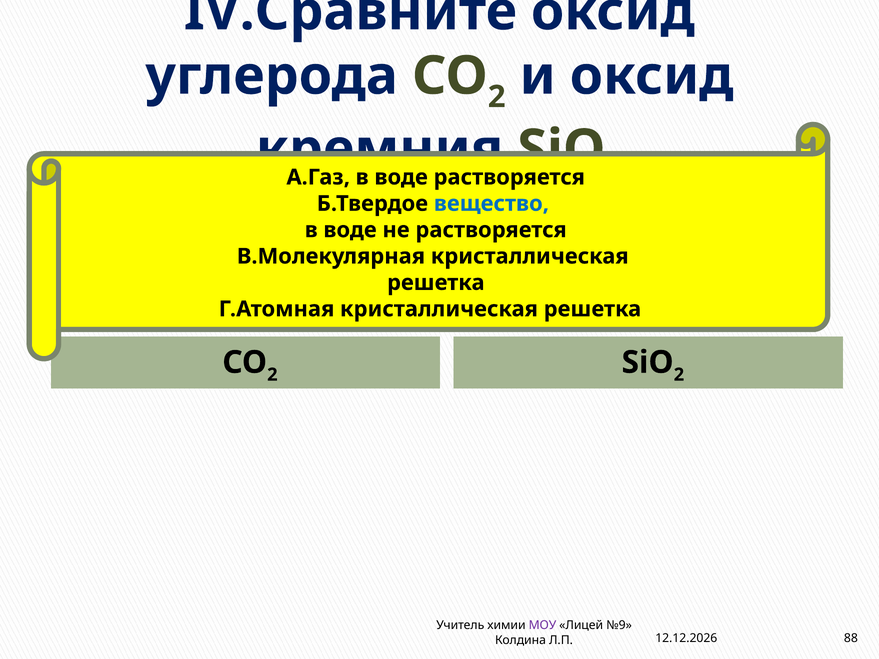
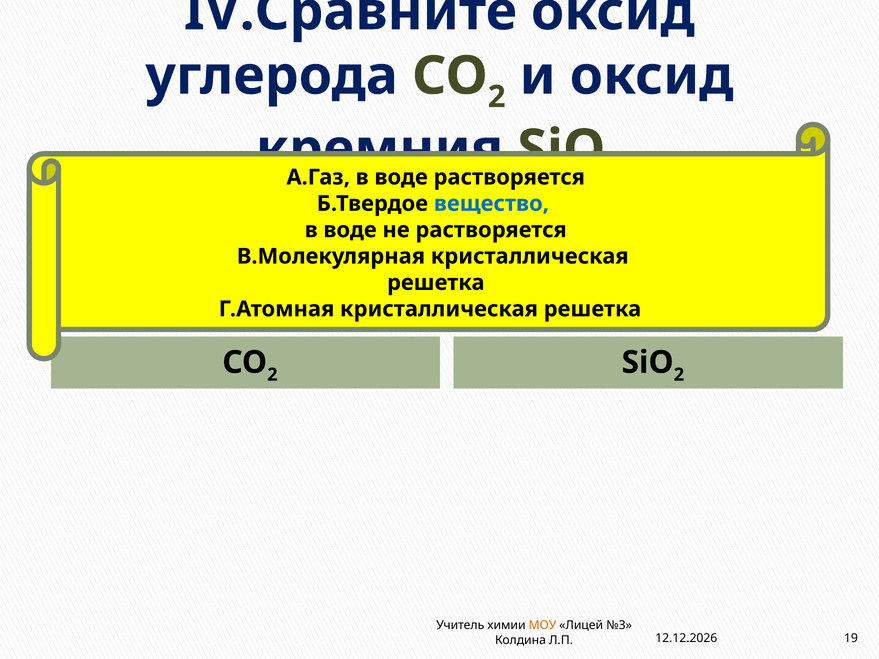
МОУ colour: purple -> orange
№9: №9 -> №3
88: 88 -> 19
